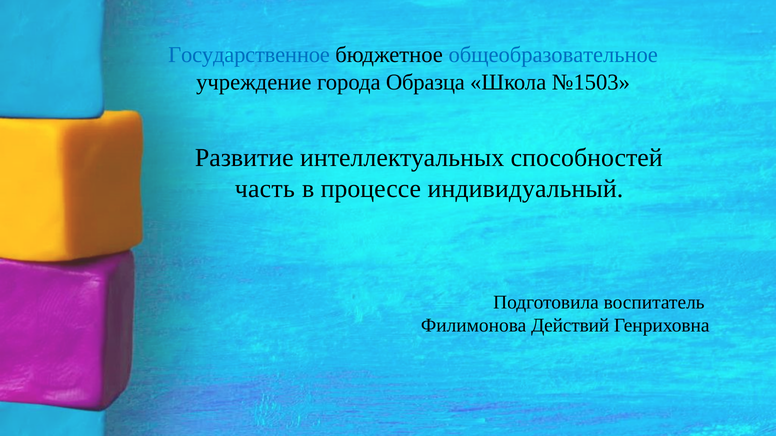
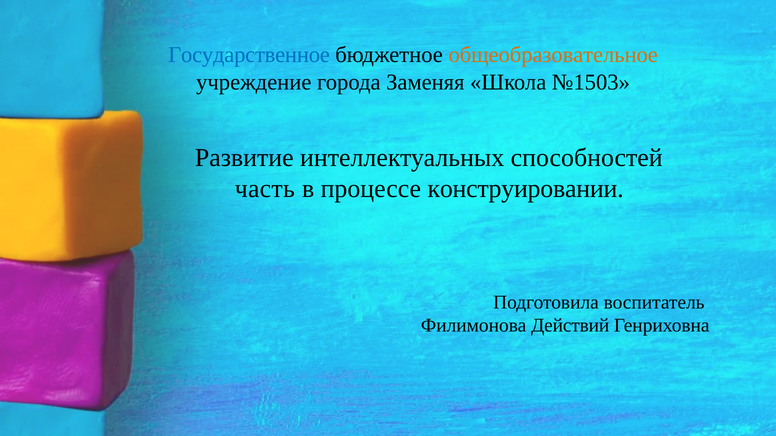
общеобразовательное colour: blue -> orange
Образца: Образца -> Заменяя
индивидуальный: индивидуальный -> конструировании
